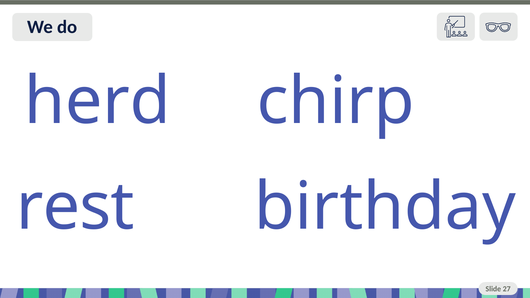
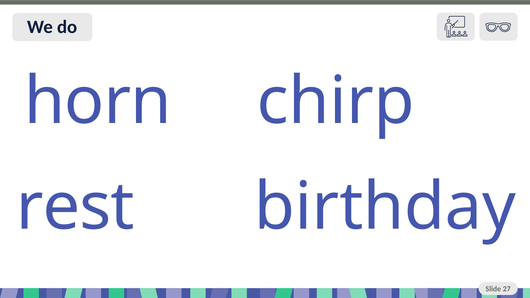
herd: herd -> horn
